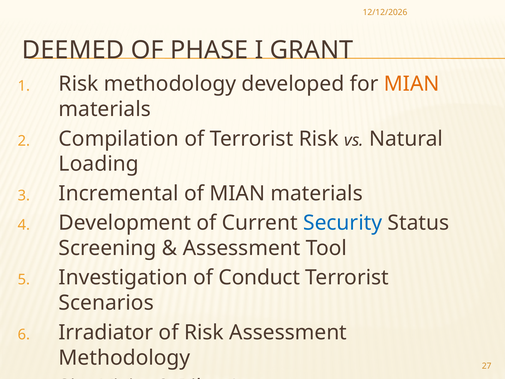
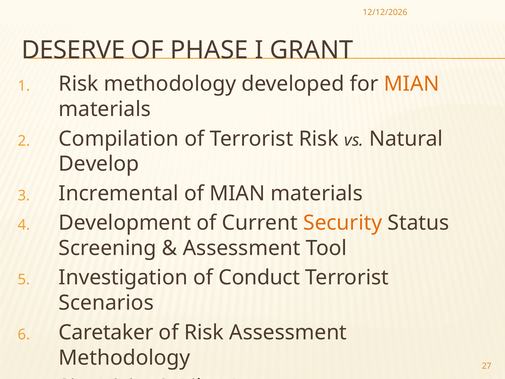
DEEMED: DEEMED -> DESERVE
Loading: Loading -> Develop
Security colour: blue -> orange
Irradiator: Irradiator -> Caretaker
